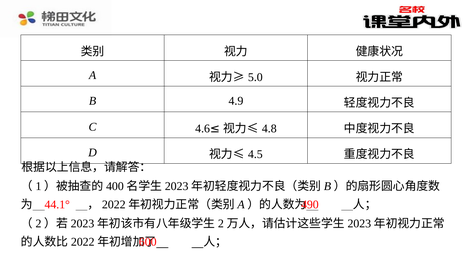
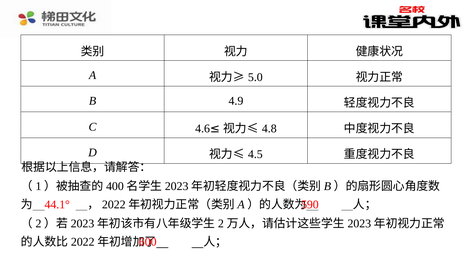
490: 490 -> 590
